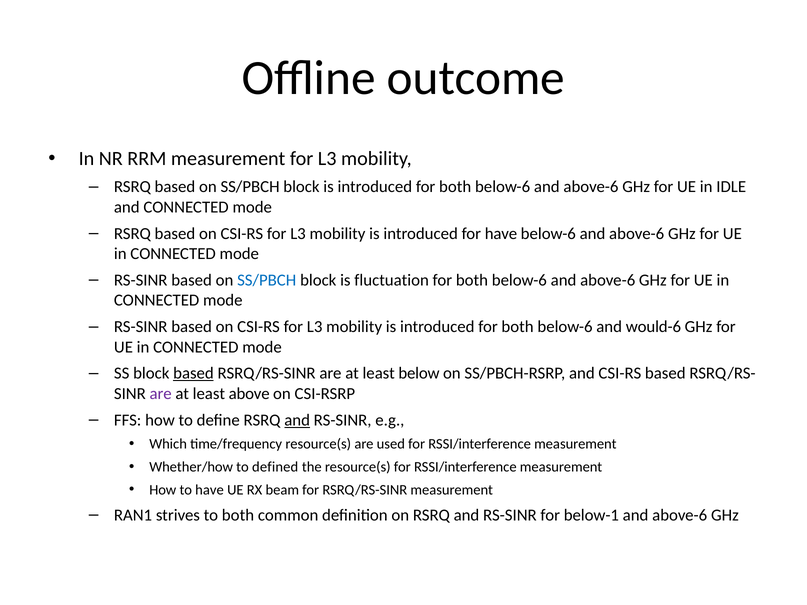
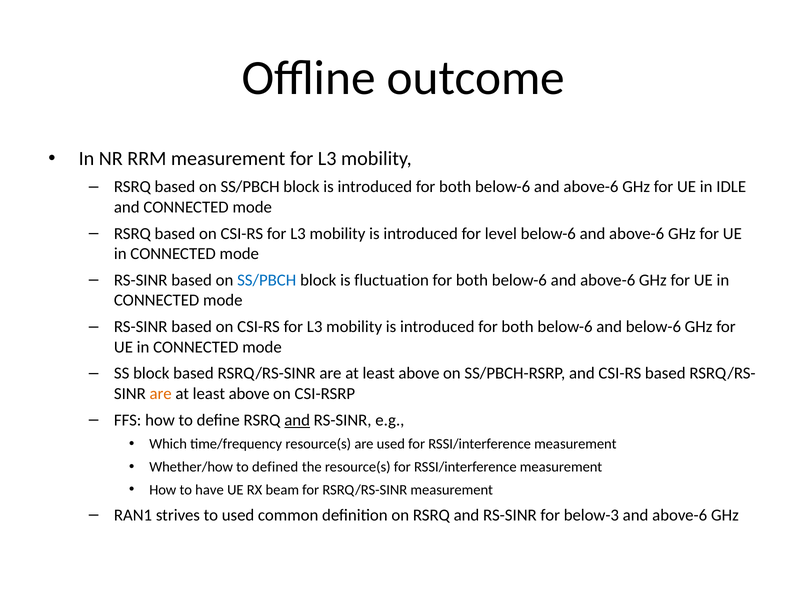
for have: have -> level
and would-6: would-6 -> below-6
based at (193, 374) underline: present -> none
below at (419, 374): below -> above
are at (161, 394) colour: purple -> orange
to both: both -> used
below-1: below-1 -> below-3
